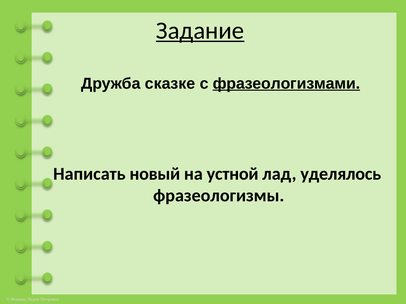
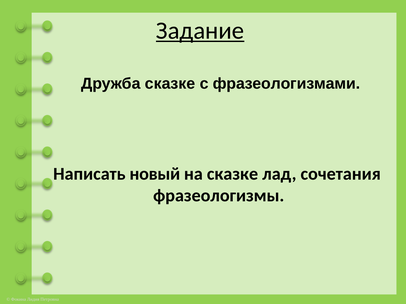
фразеологизмами underline: present -> none
на устной: устной -> сказке
уделялось: уделялось -> сочетания
